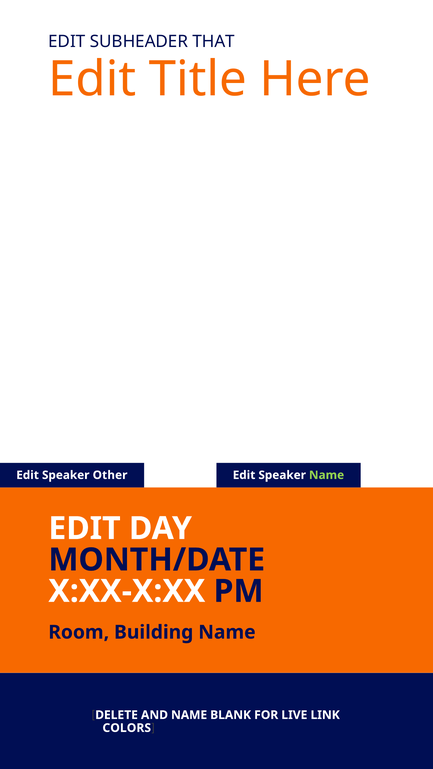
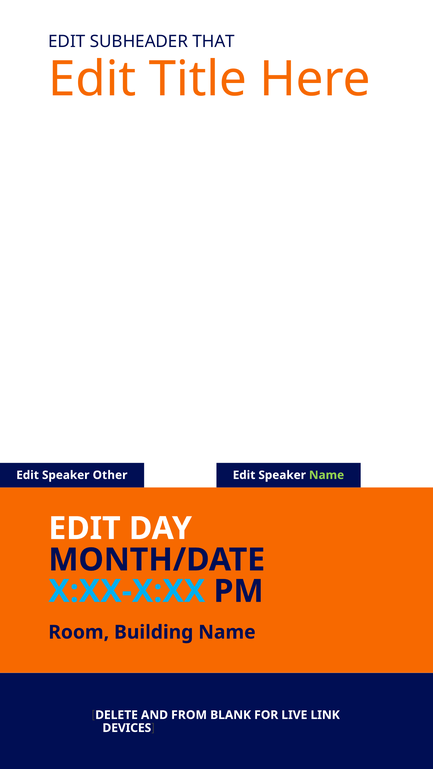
X:XX-X:XX colour: white -> light blue
AND NAME: NAME -> FROM
COLORS: COLORS -> DEVICES
